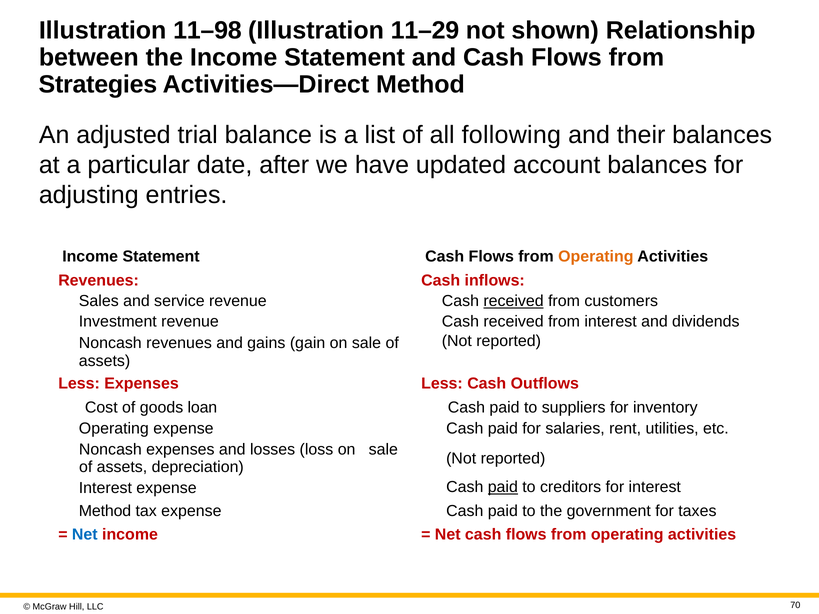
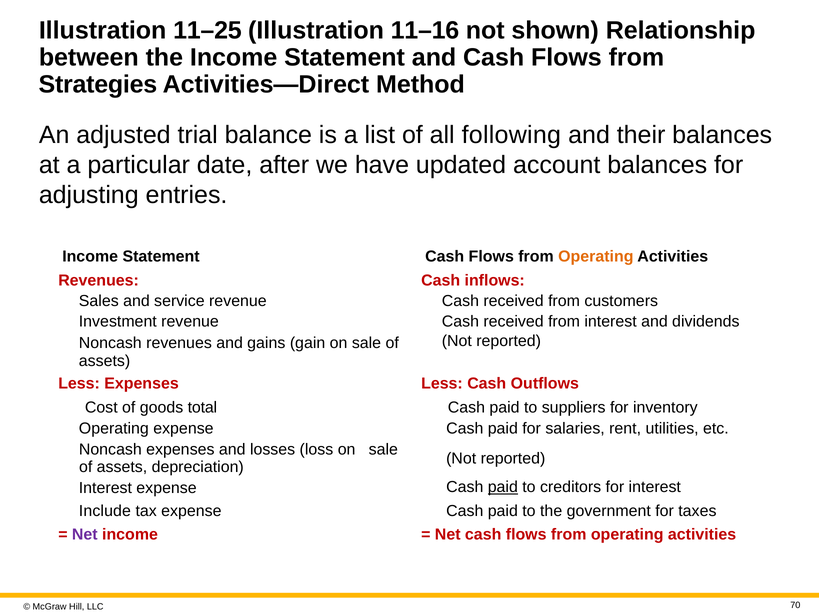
11–98: 11–98 -> 11–25
11–29: 11–29 -> 11–16
received at (514, 301) underline: present -> none
loan: loan -> total
Method at (105, 511): Method -> Include
Net at (85, 535) colour: blue -> purple
